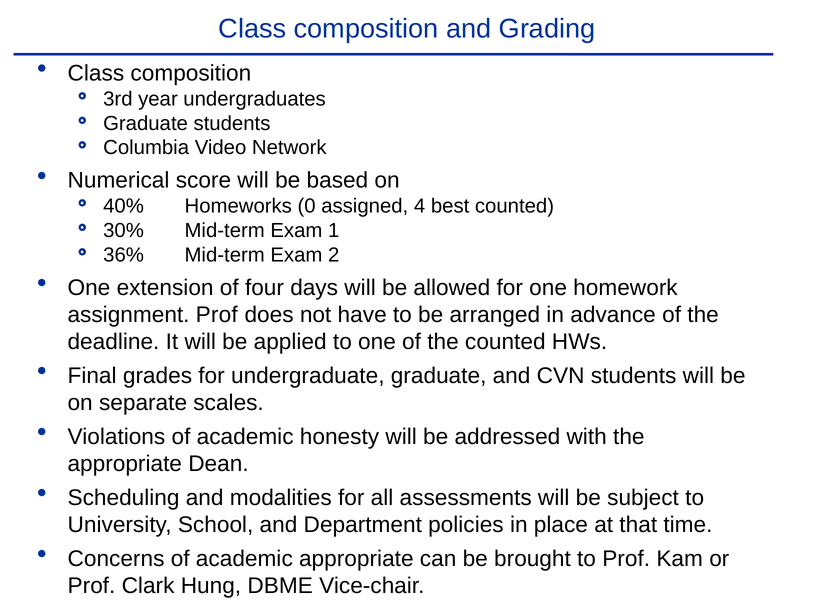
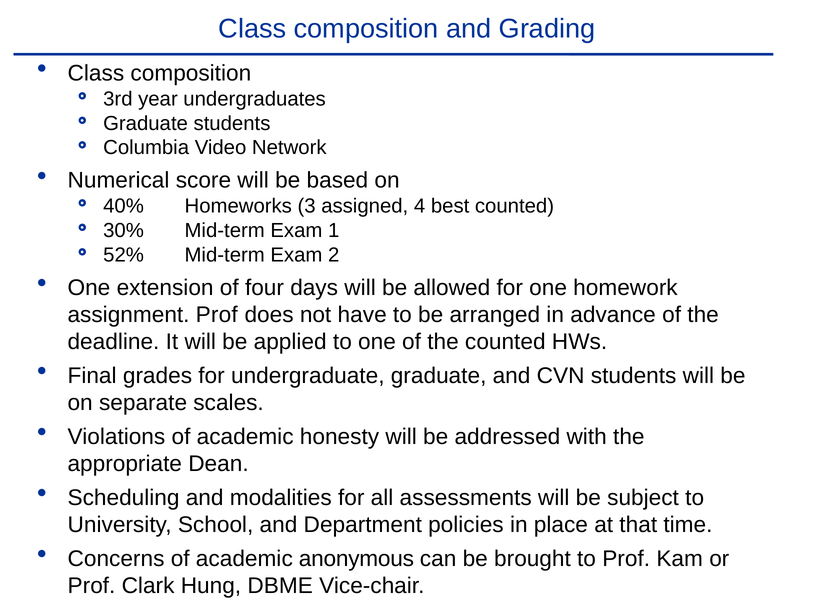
0: 0 -> 3
36%: 36% -> 52%
academic appropriate: appropriate -> anonymous
